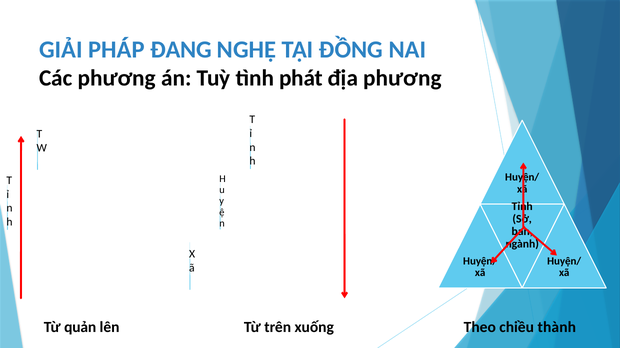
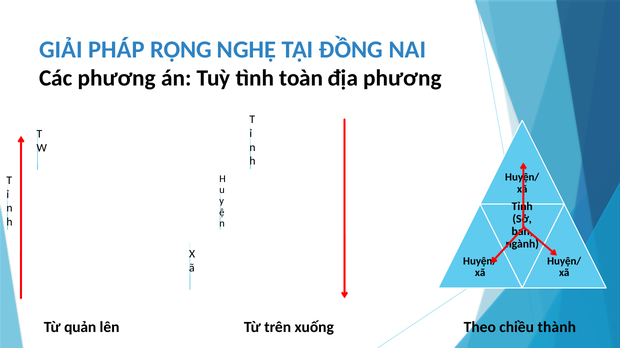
ĐANG: ĐANG -> RỘNG
phát: phát -> toàn
